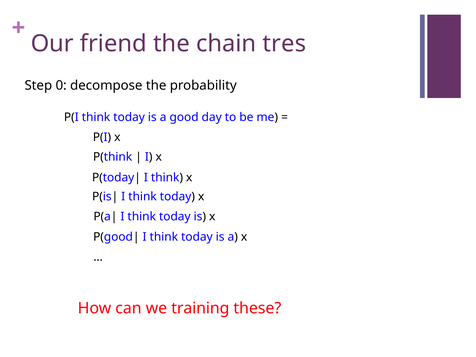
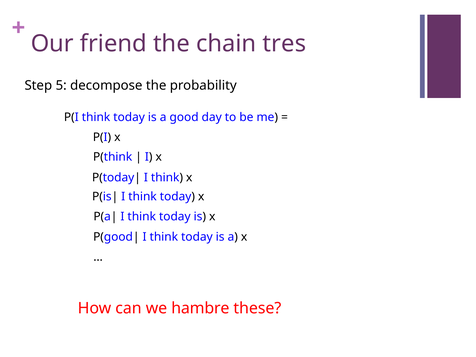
0: 0 -> 5
training: training -> hambre
